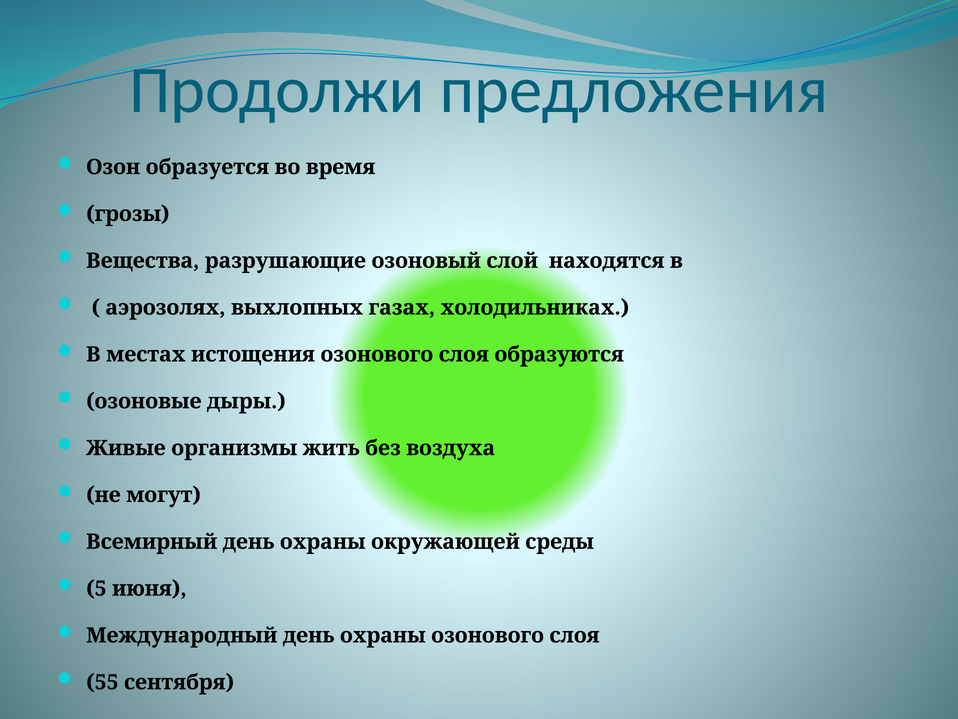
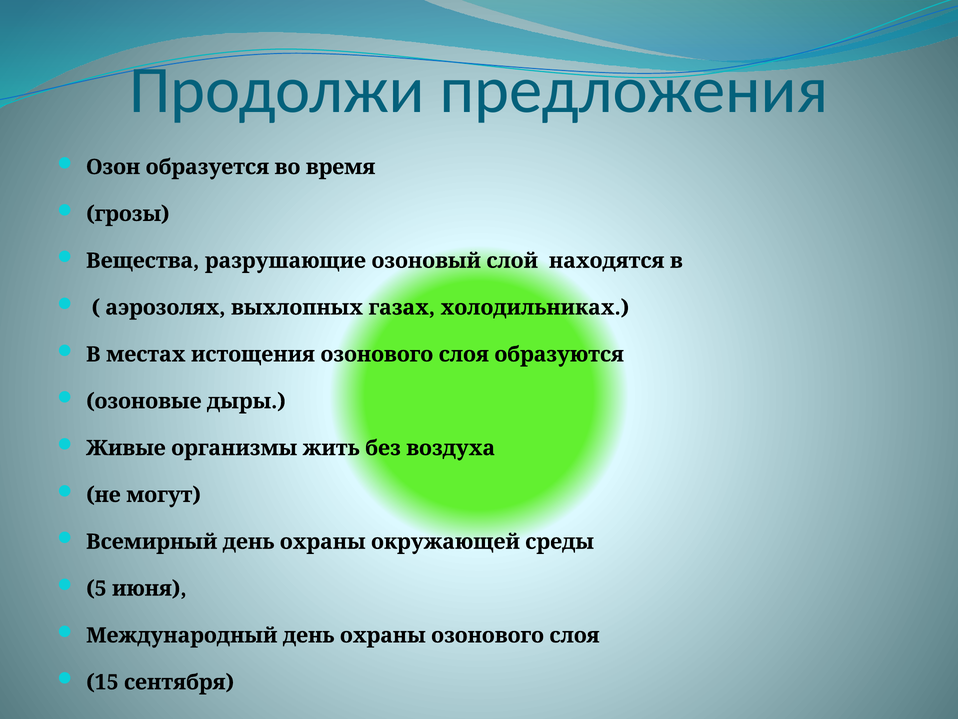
55: 55 -> 15
